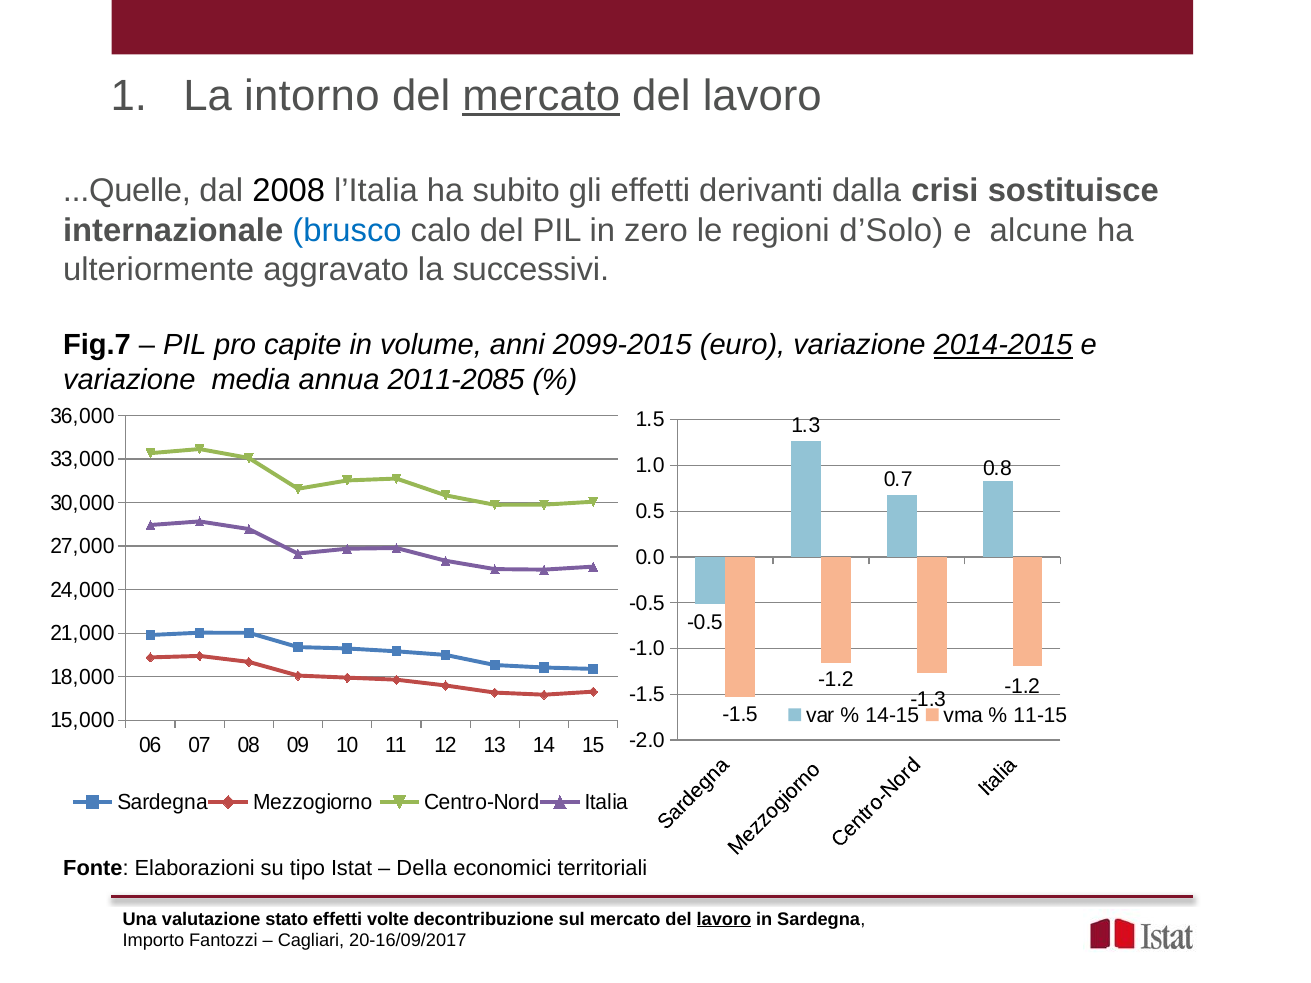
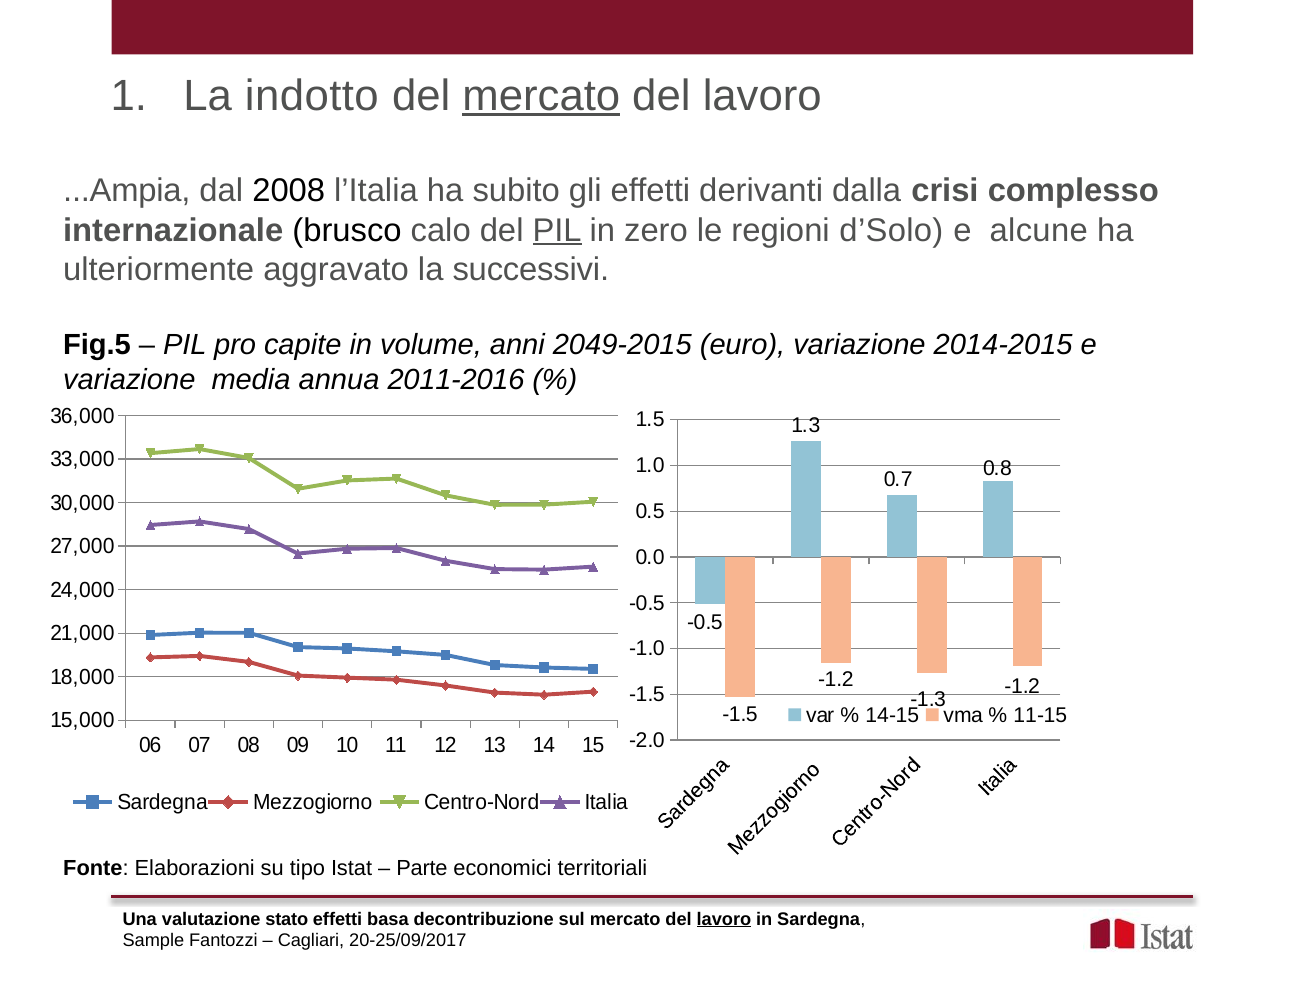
intorno: intorno -> indotto
...Quelle: ...Quelle -> ...Ampia
sostituisce: sostituisce -> complesso
brusco colour: blue -> black
PIL at (557, 230) underline: none -> present
Fig.7: Fig.7 -> Fig.5
2099-2015: 2099-2015 -> 2049-2015
2014-2015 underline: present -> none
2011-2085: 2011-2085 -> 2011-2016
Della: Della -> Parte
volte: volte -> basa
Importo: Importo -> Sample
20-16/09/2017: 20-16/09/2017 -> 20-25/09/2017
